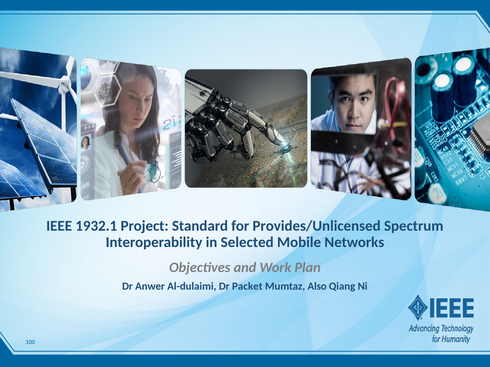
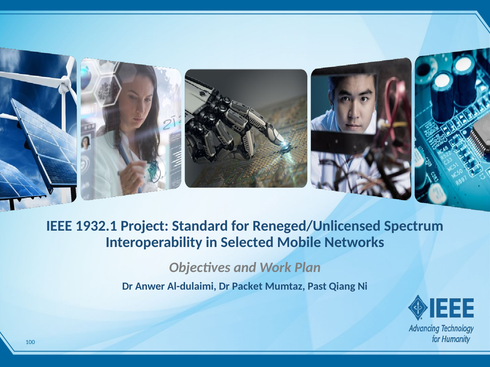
Provides/Unlicensed: Provides/Unlicensed -> Reneged/Unlicensed
Also: Also -> Past
